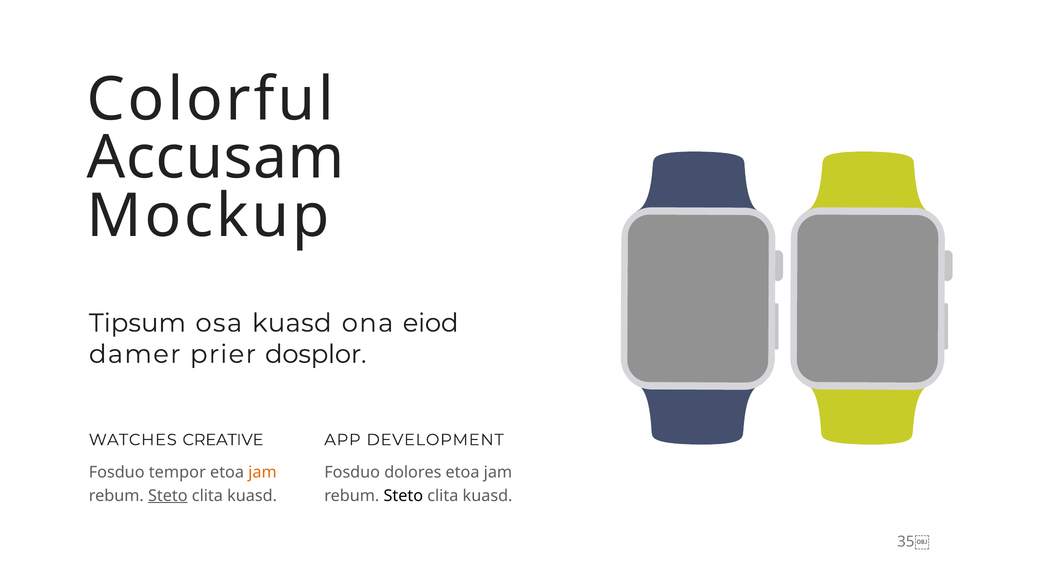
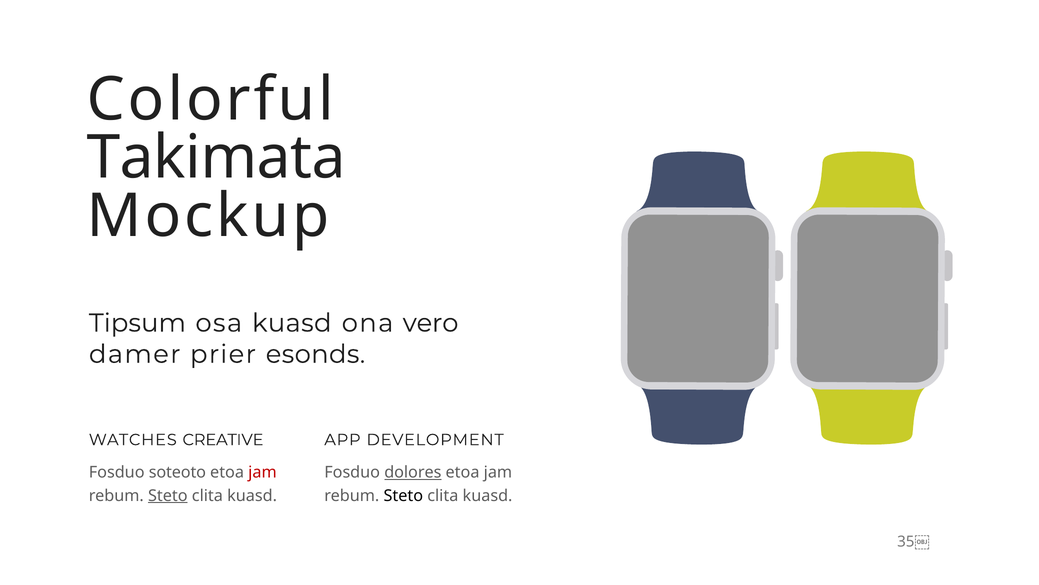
Accusam: Accusam -> Takimata
eiod: eiod -> vero
dosplor: dosplor -> esonds
tempor: tempor -> soteoto
jam at (262, 472) colour: orange -> red
dolores underline: none -> present
